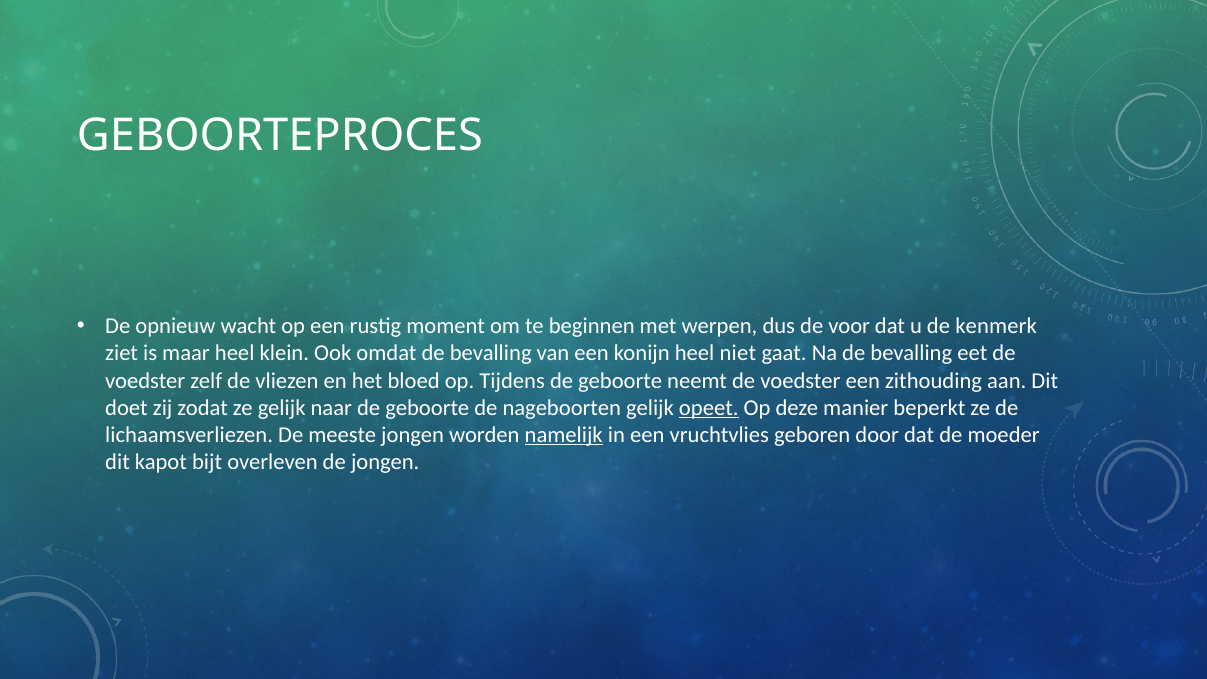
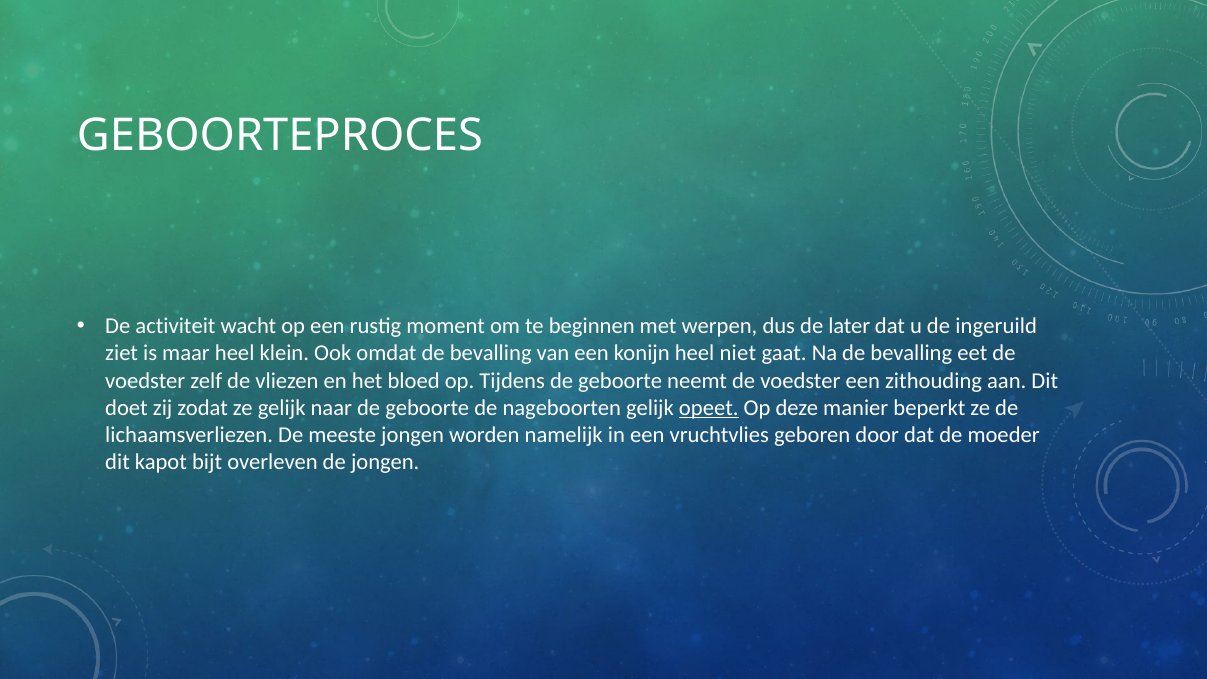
opnieuw: opnieuw -> activiteit
voor: voor -> later
kenmerk: kenmerk -> ingeruild
namelijk underline: present -> none
